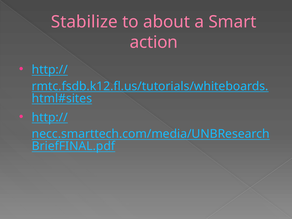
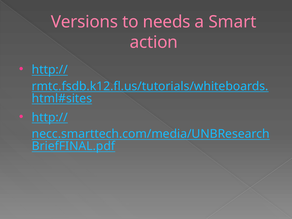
Stabilize: Stabilize -> Versions
about: about -> needs
